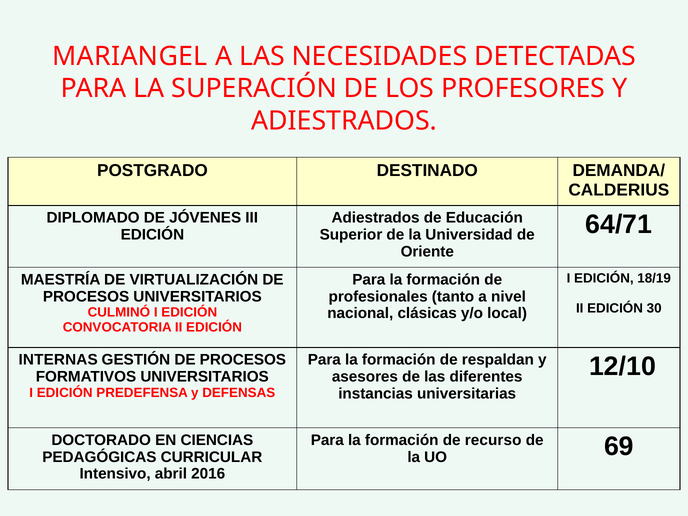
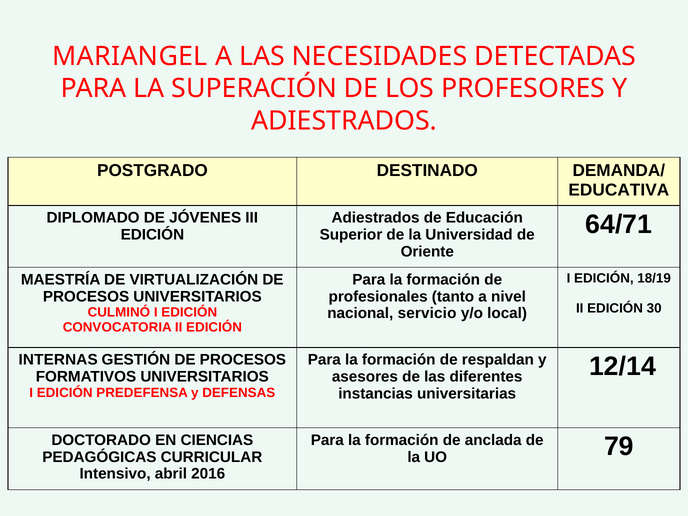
CALDERIUS: CALDERIUS -> EDUCATIVA
clásicas: clásicas -> servicio
12/10: 12/10 -> 12/14
recurso: recurso -> anclada
69: 69 -> 79
